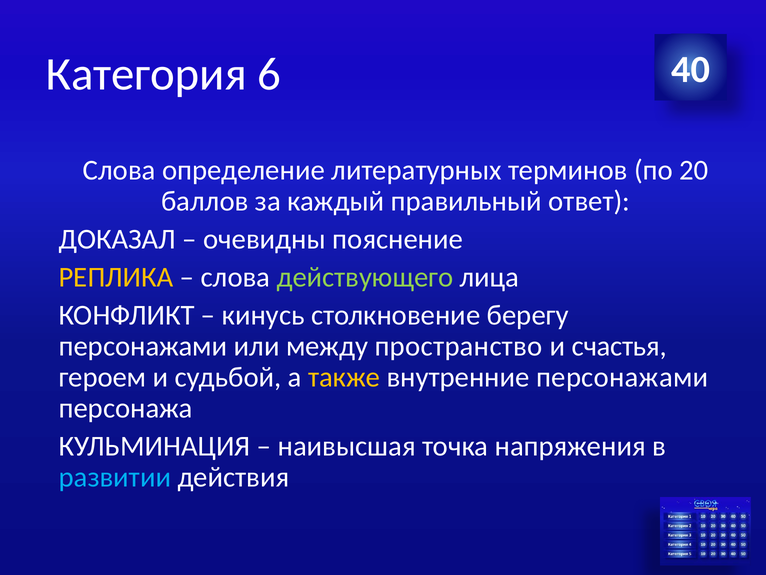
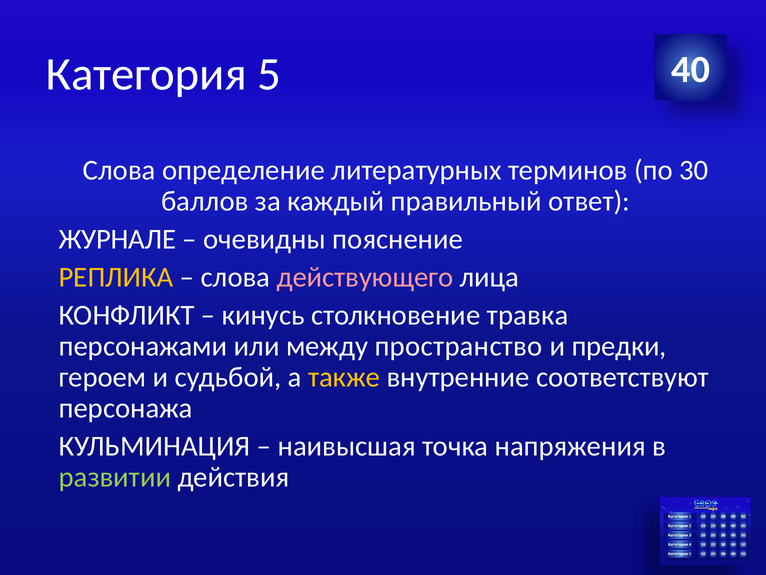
6: 6 -> 5
20: 20 -> 30
ДОКАЗАЛ: ДОКАЗАЛ -> ЖУРНАЛЕ
действующего colour: light green -> pink
берегу: берегу -> травка
счастья: счастья -> предки
внутренние персонажами: персонажами -> соответствуют
развитии colour: light blue -> light green
